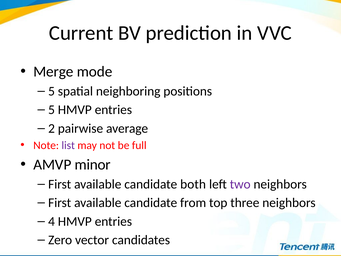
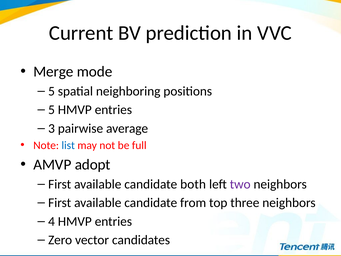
2: 2 -> 3
list colour: purple -> blue
minor: minor -> adopt
